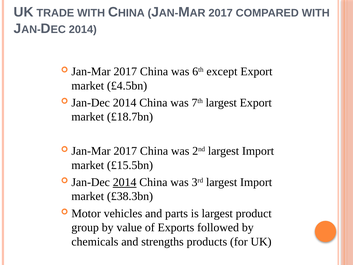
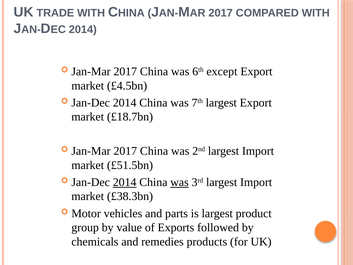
£15.5bn: £15.5bn -> £51.5bn
was at (180, 182) underline: none -> present
strengths: strengths -> remedies
